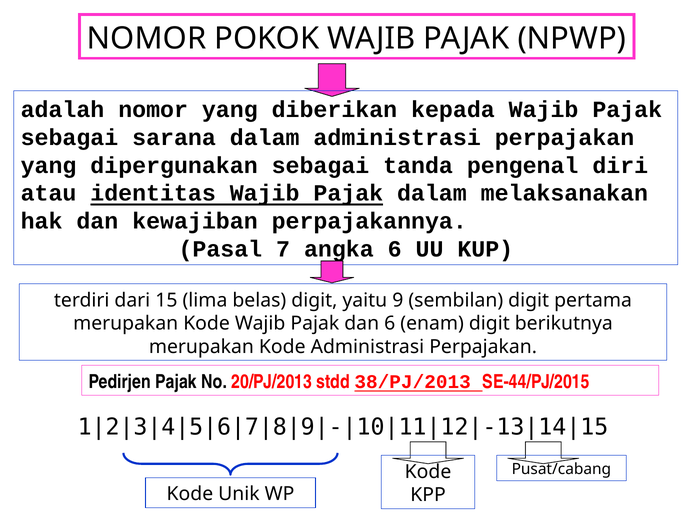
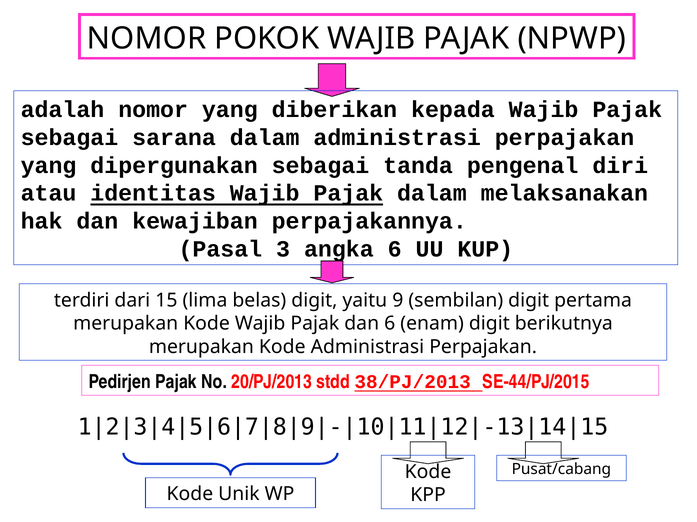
7: 7 -> 3
